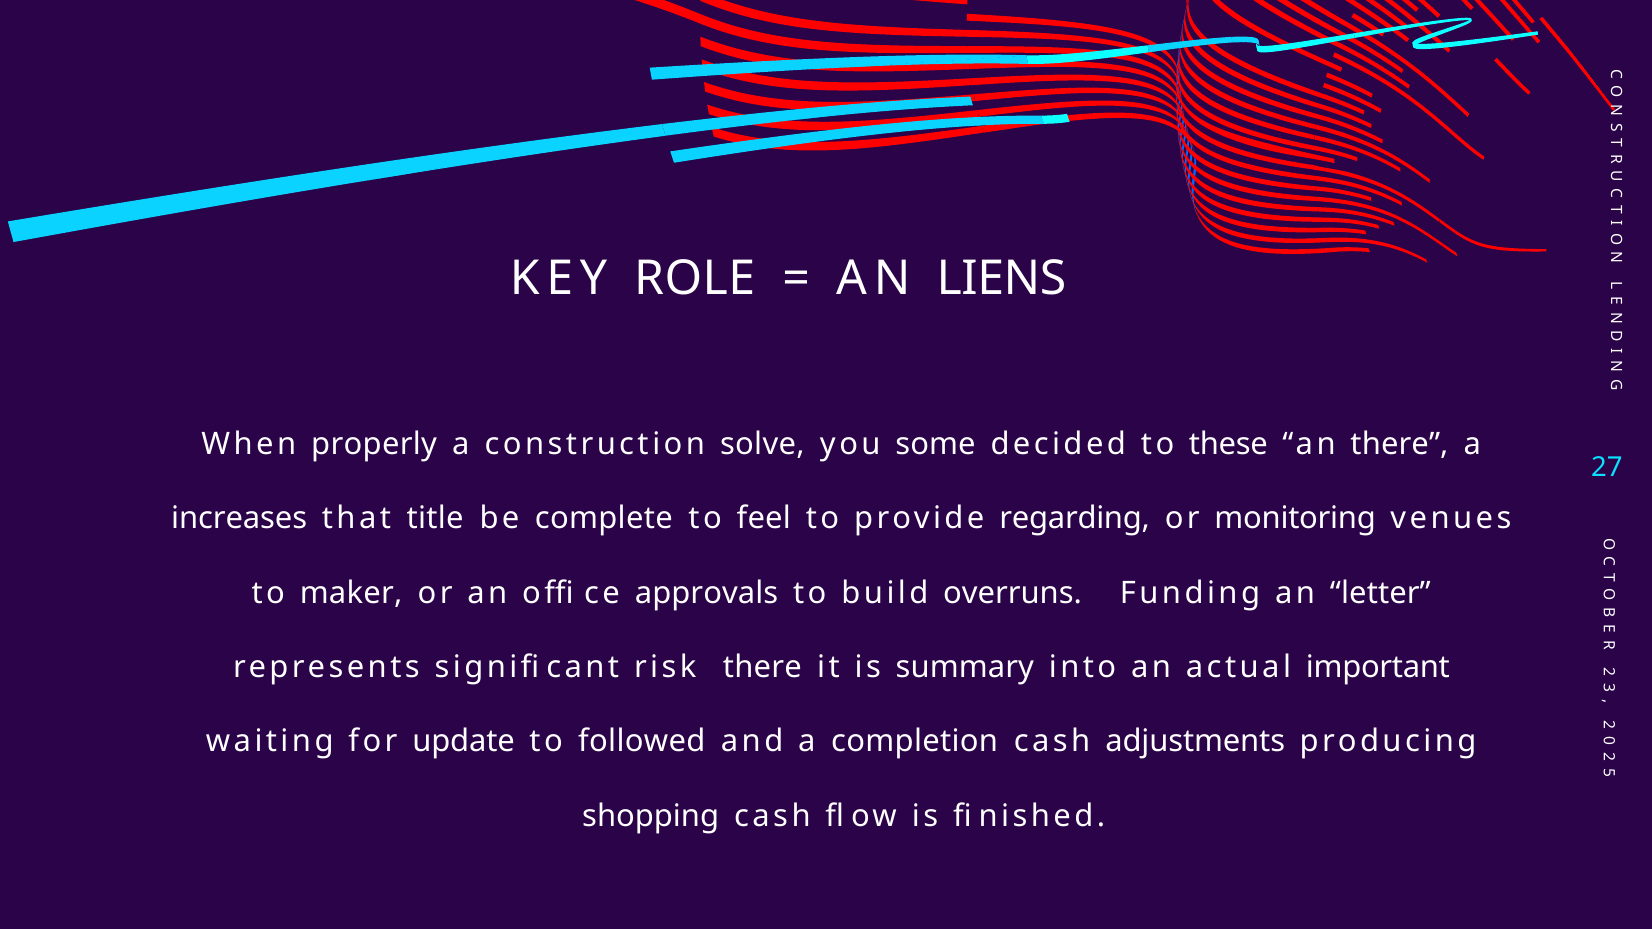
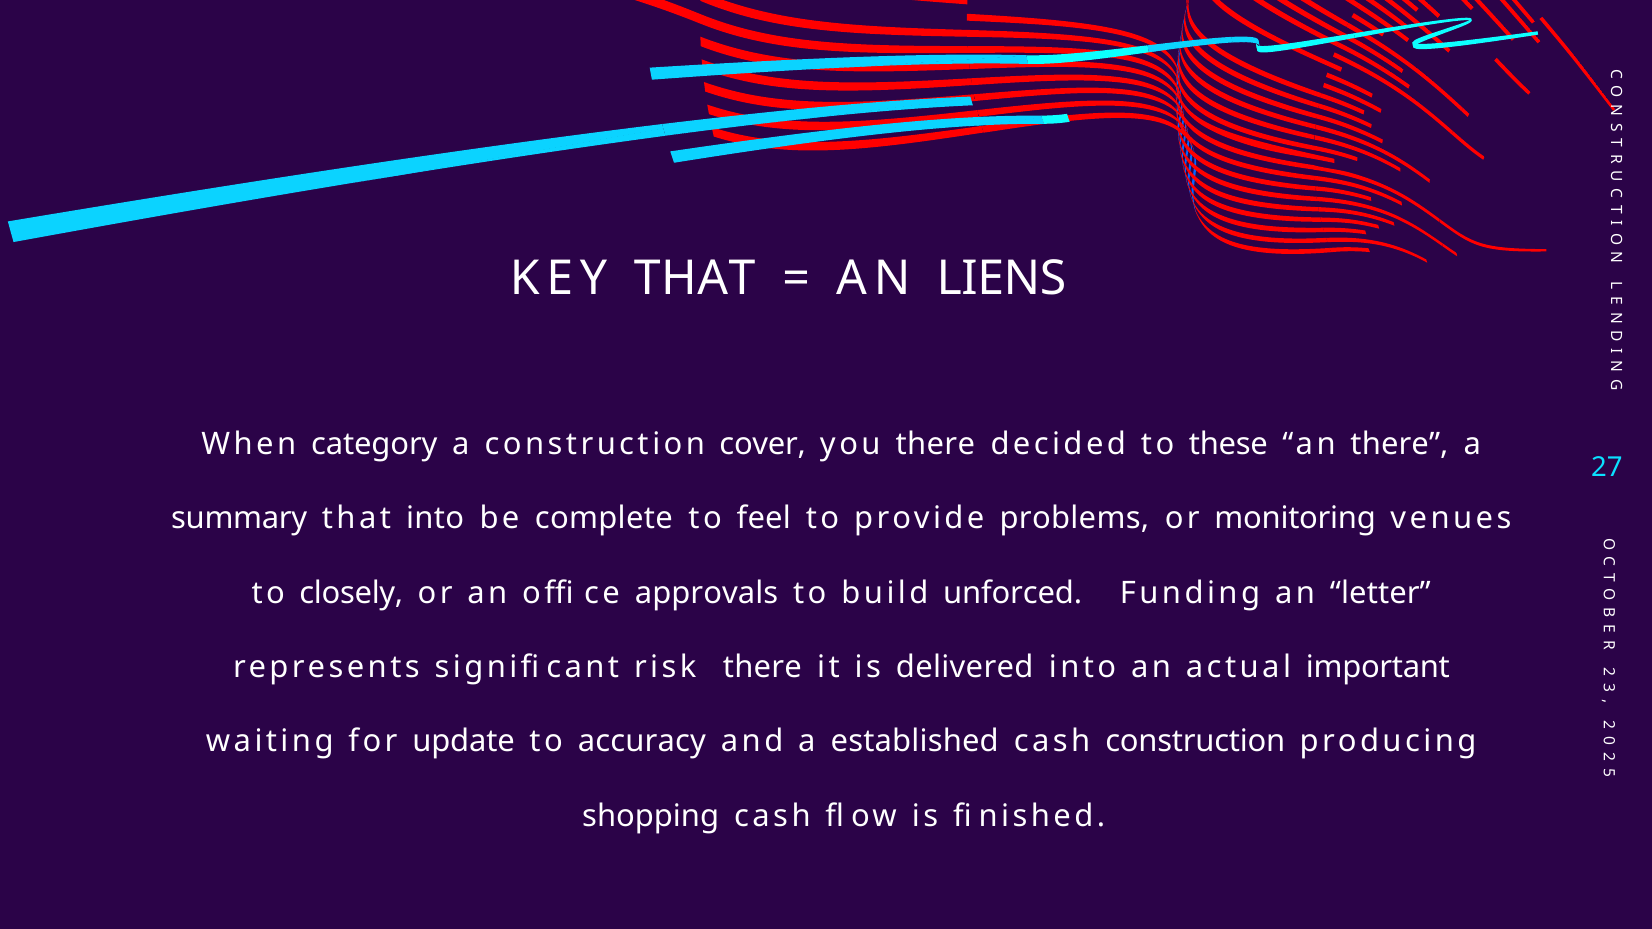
KEY ROLE: ROLE -> THAT
properly: properly -> category
solve: solve -> cover
you some: some -> there
increases: increases -> summary
that title: title -> into
regarding: regarding -> problems
maker: maker -> closely
overruns: overruns -> unforced
summary: summary -> delivered
followed: followed -> accuracy
completion: completion -> established
cash adjustments: adjustments -> construction
